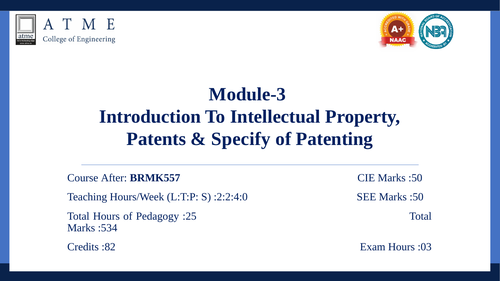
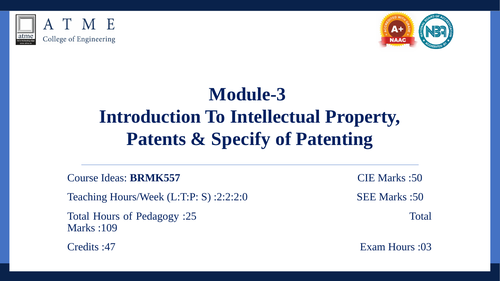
After: After -> Ideas
:2:2:4:0: :2:2:4:0 -> :2:2:2:0
:534: :534 -> :109
:82: :82 -> :47
